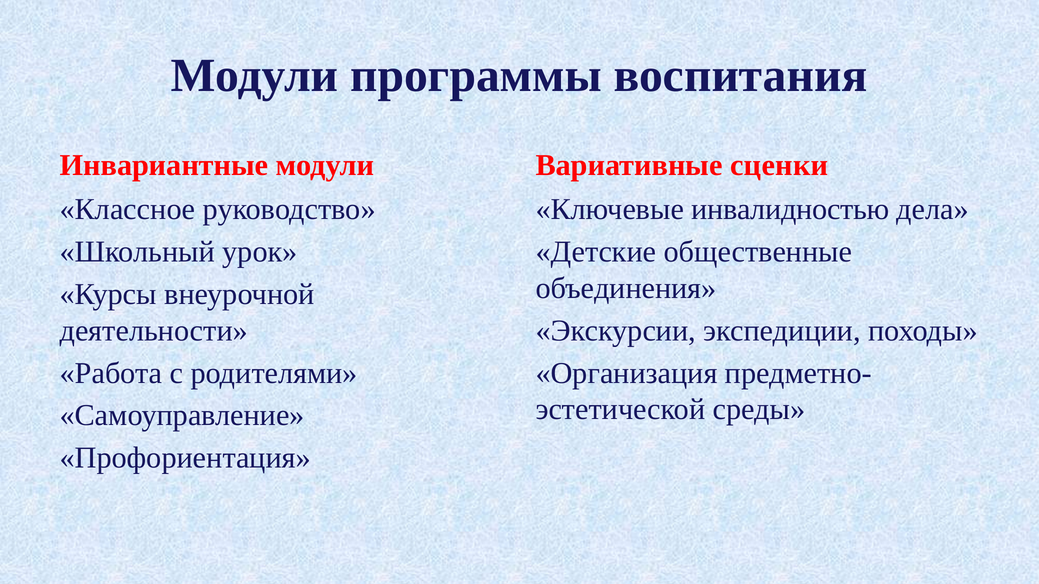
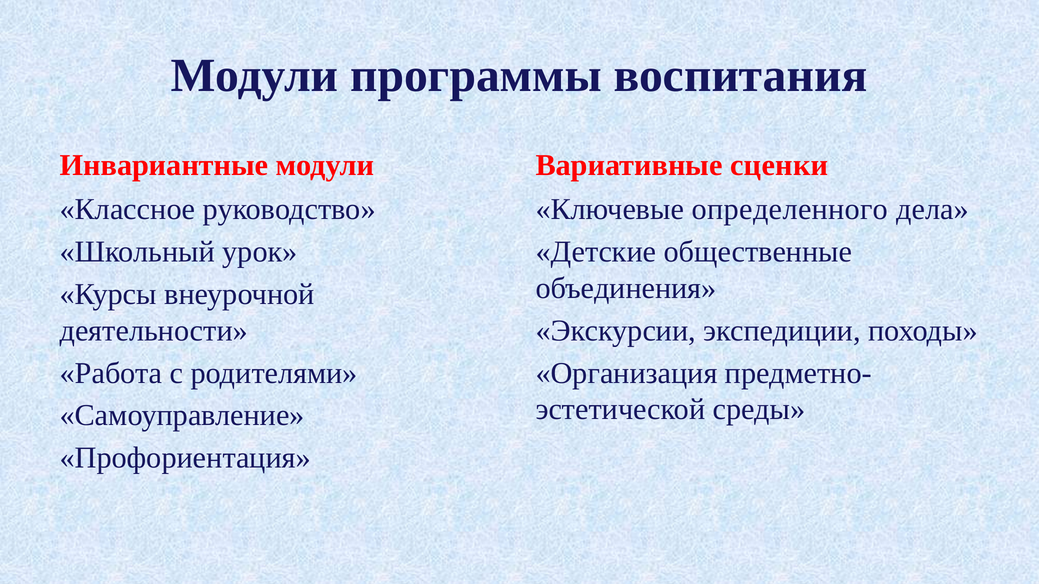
инвалидностью: инвалидностью -> определенного
